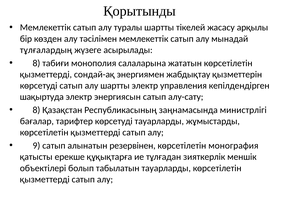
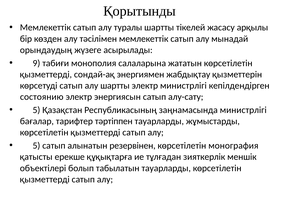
тұлғалардың: тұлғалардың -> орындаудың
8 at (36, 63): 8 -> 9
электр управления: управления -> министрлігі
шақыртуда: шақыртуда -> состоянию
8 at (36, 110): 8 -> 5
тарифтер көрсетуді: көрсетуді -> тәртіппен
9 at (36, 145): 9 -> 5
